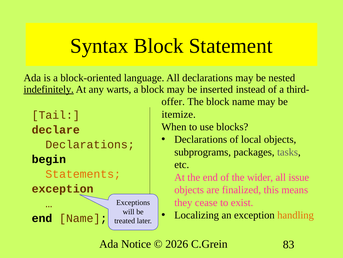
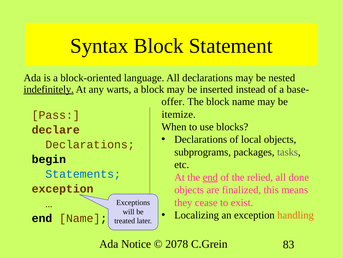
third-: third- -> base-
Tail: Tail -> Pass
Statements colour: orange -> blue
end at (210, 177) underline: none -> present
wider: wider -> relied
issue: issue -> done
2026: 2026 -> 2078
